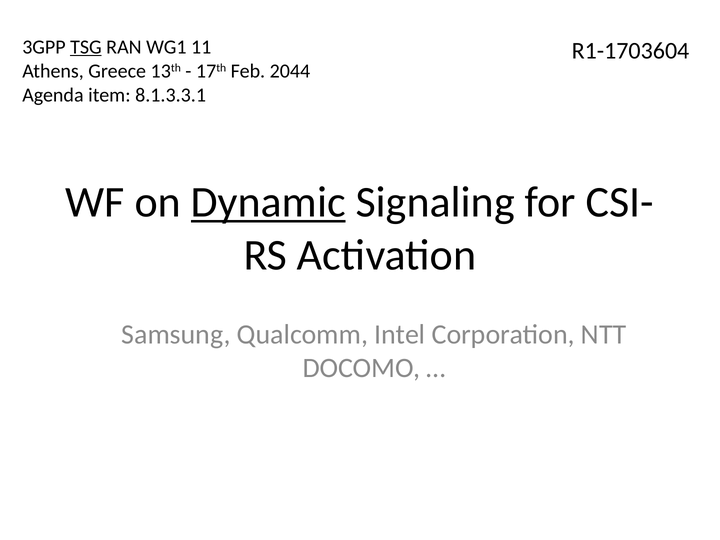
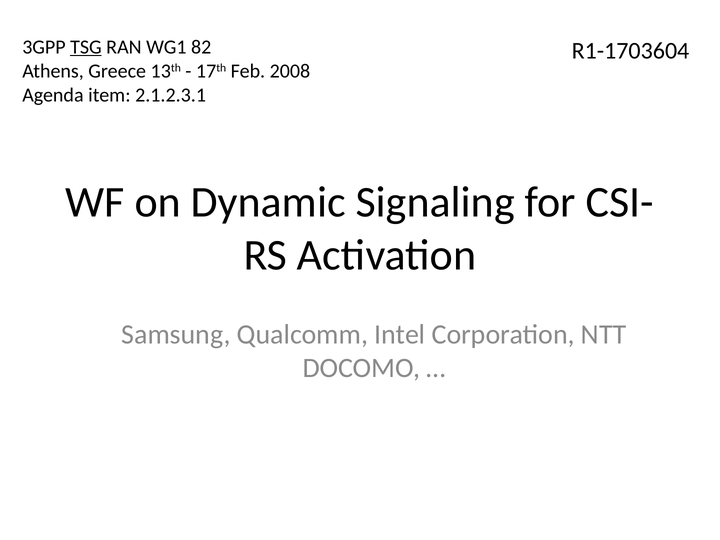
11: 11 -> 82
2044: 2044 -> 2008
8.1.3.3.1: 8.1.3.3.1 -> 2.1.2.3.1
Dynamic underline: present -> none
